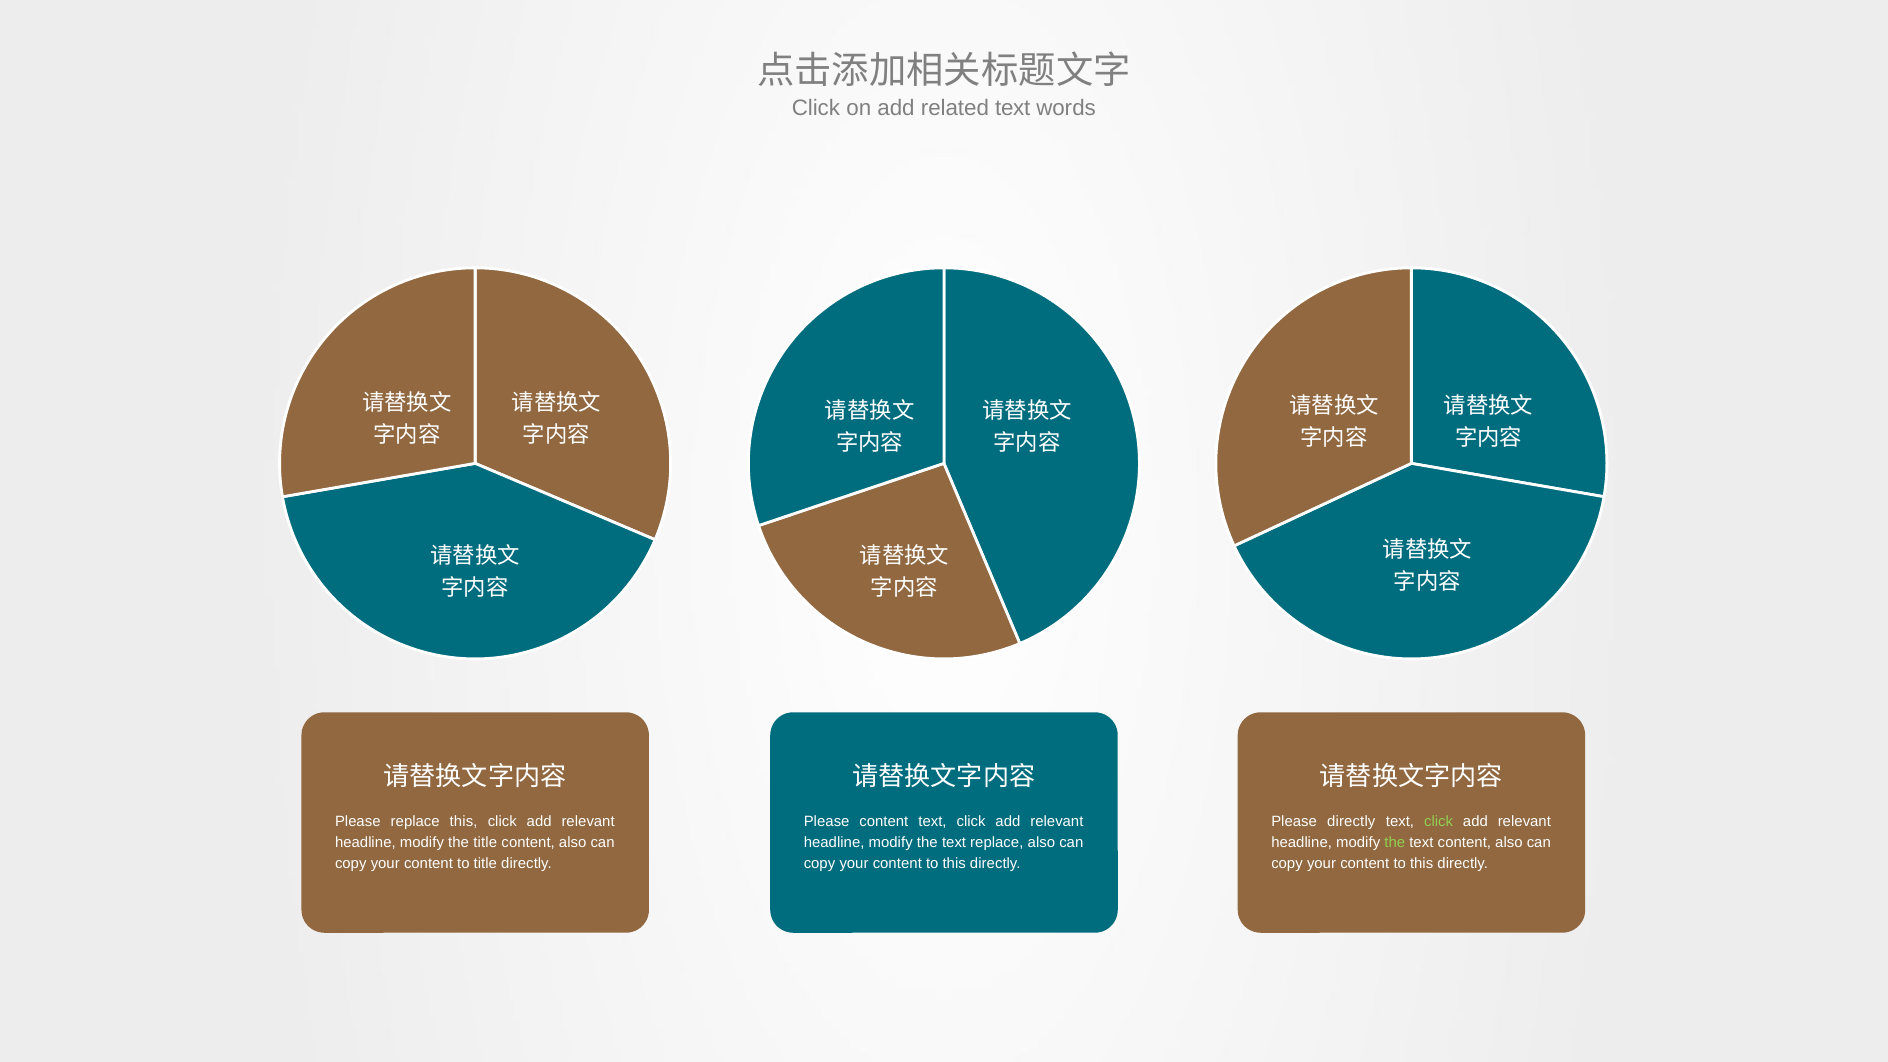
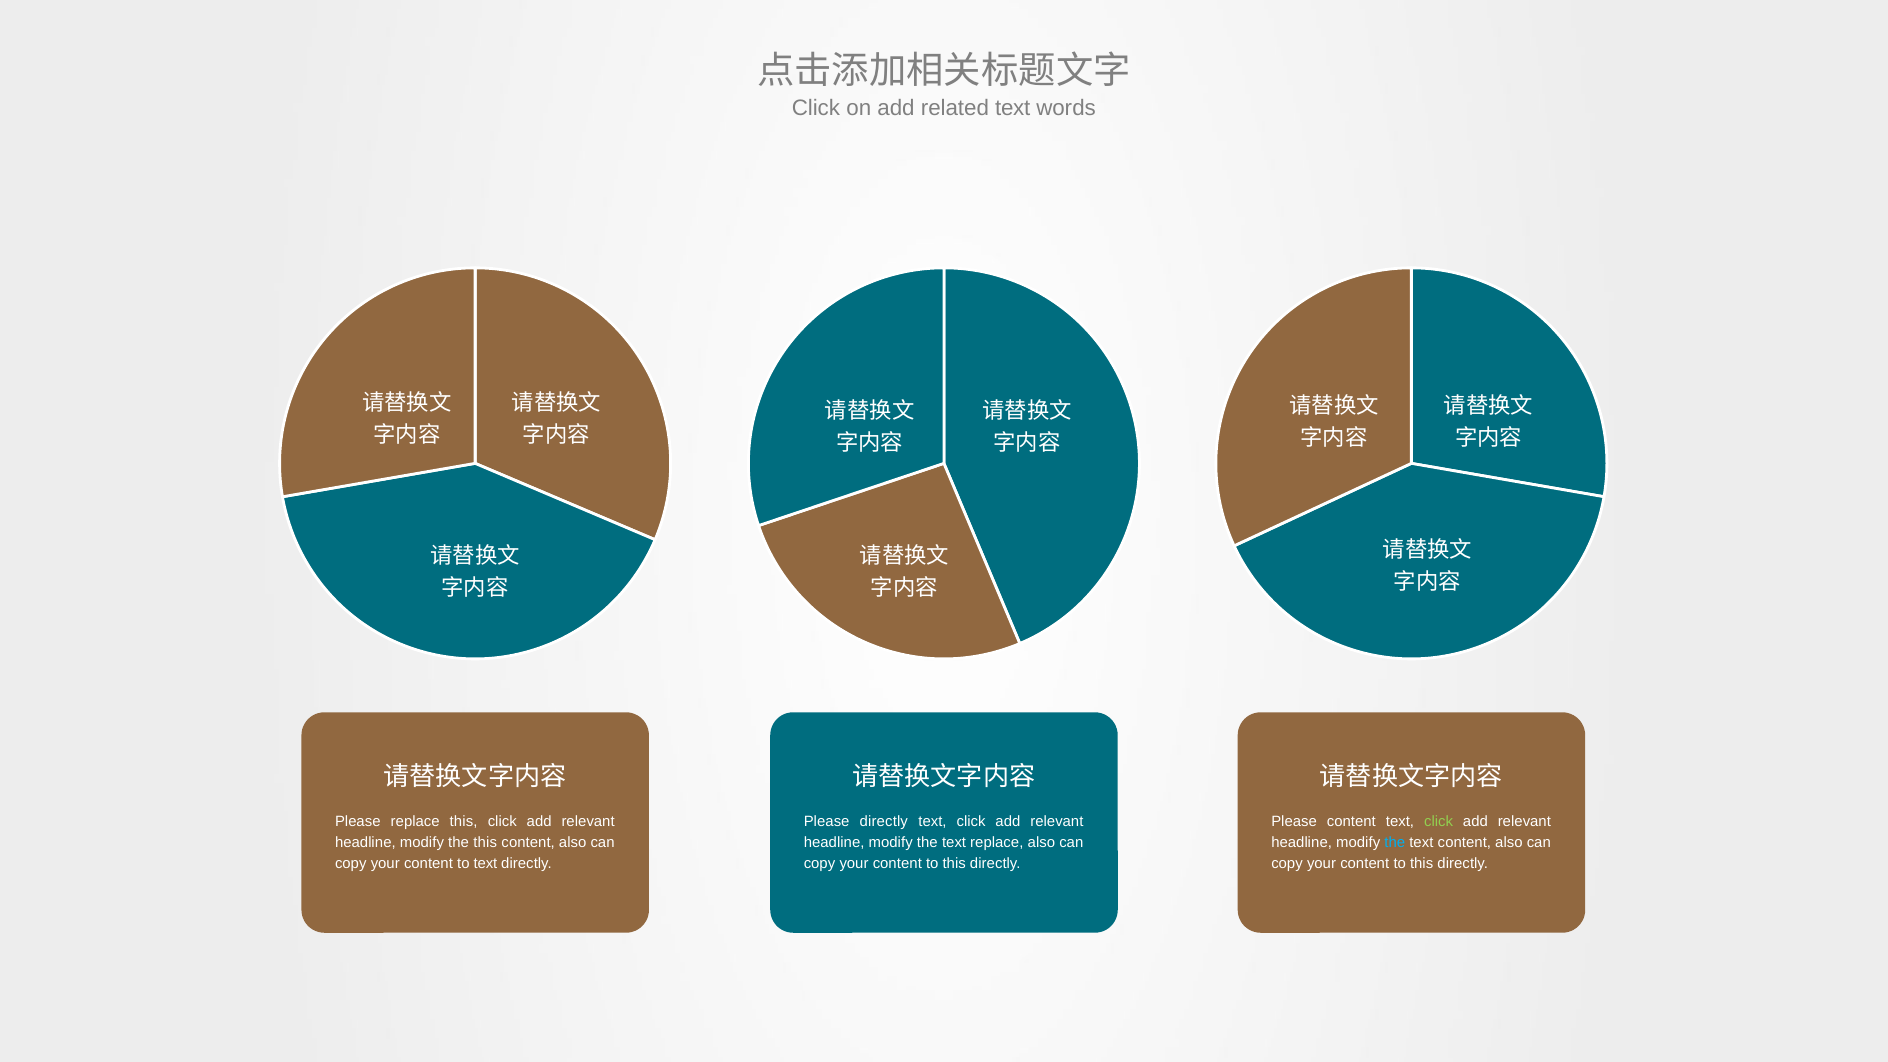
Please content: content -> directly
Please directly: directly -> content
the title: title -> this
the at (1395, 843) colour: light green -> light blue
to title: title -> text
